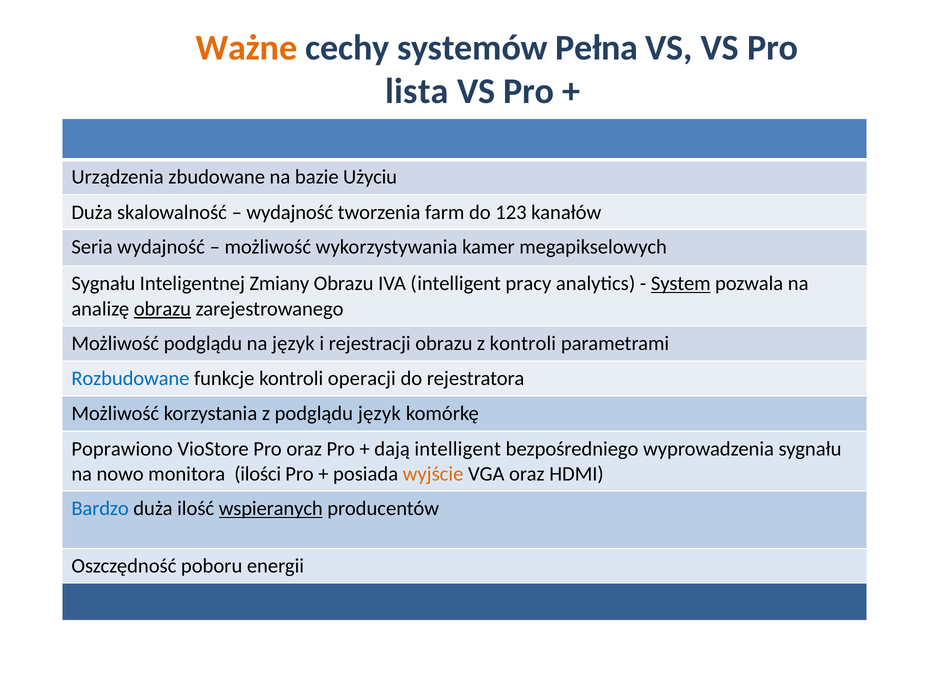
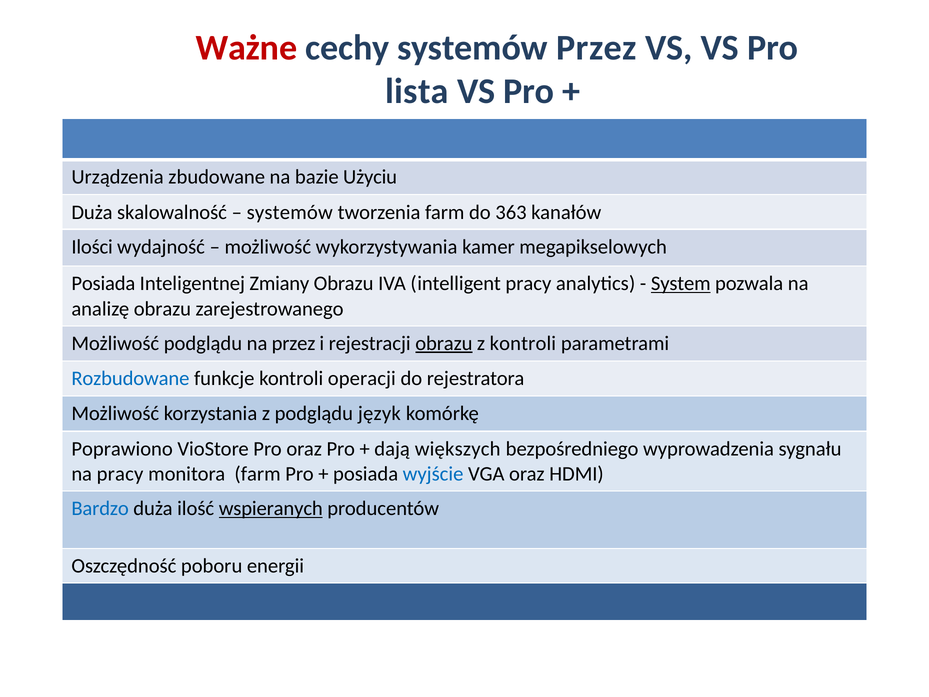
Ważne colour: orange -> red
systemów Pełna: Pełna -> Przez
wydajność at (290, 212): wydajność -> systemów
123: 123 -> 363
Seria: Seria -> Ilości
Sygnału at (103, 283): Sygnału -> Posiada
obrazu at (162, 309) underline: present -> none
na język: język -> przez
obrazu at (444, 343) underline: none -> present
dają intelligent: intelligent -> większych
na nowo: nowo -> pracy
monitora ilości: ilości -> farm
wyjście colour: orange -> blue
